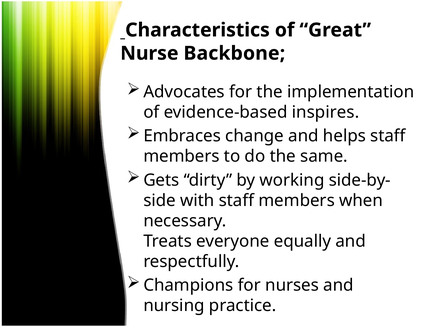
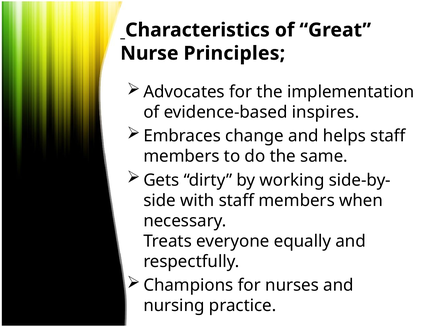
Backbone: Backbone -> Principles
